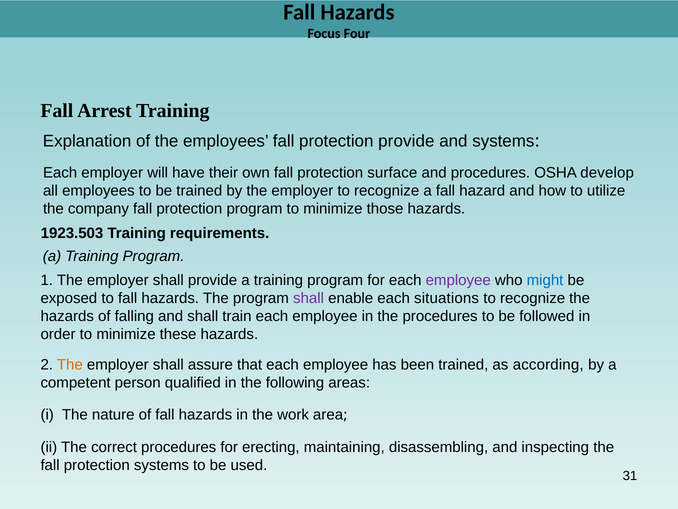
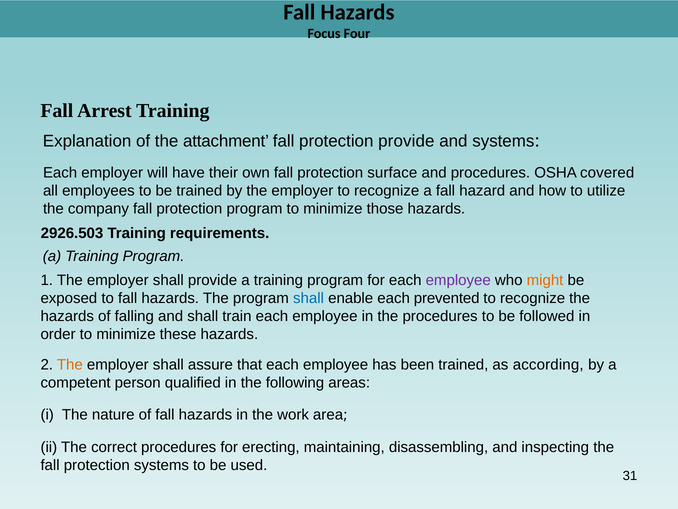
the employees: employees -> attachment
develop: develop -> covered
1923.503: 1923.503 -> 2926.503
might colour: blue -> orange
shall at (309, 298) colour: purple -> blue
situations: situations -> prevented
